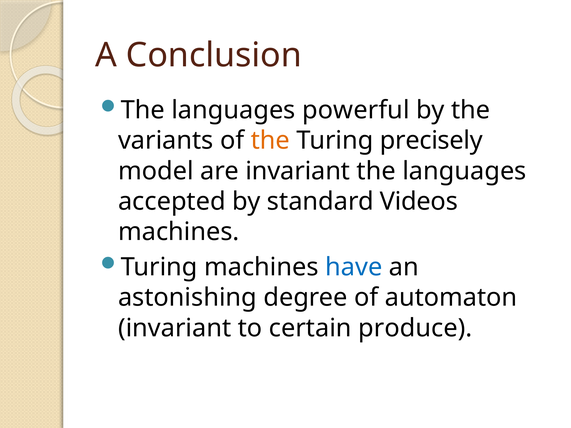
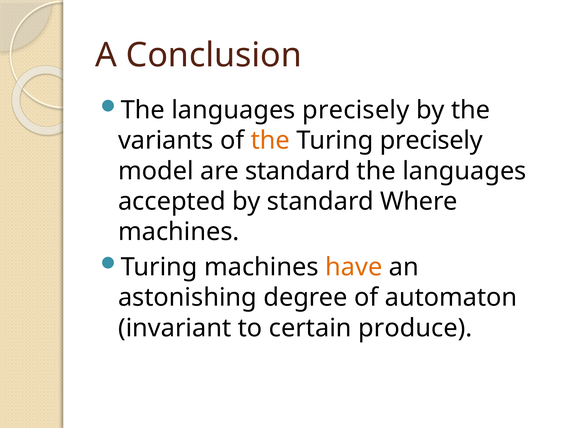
languages powerful: powerful -> precisely
are invariant: invariant -> standard
Videos: Videos -> Where
have colour: blue -> orange
